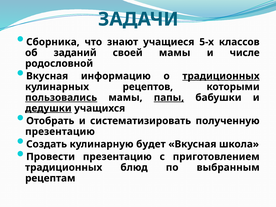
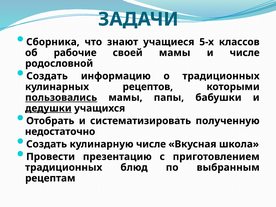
заданий: заданий -> рабочие
Вкусная at (47, 76): Вкусная -> Создать
традиционных at (221, 76) underline: present -> none
папы underline: present -> none
презентацию at (60, 132): презентацию -> недостаточно
кулинарную будет: будет -> числе
